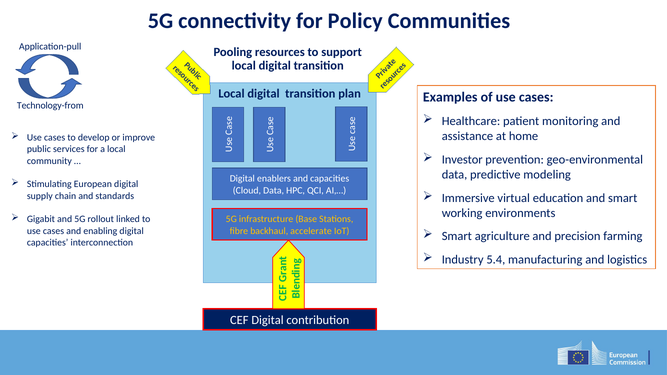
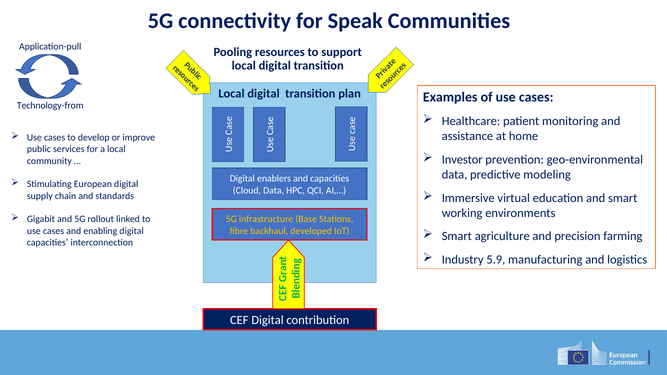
Policy: Policy -> Speak
accelerate: accelerate -> developed
5.4: 5.4 -> 5.9
